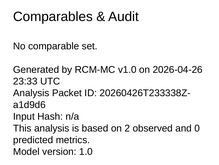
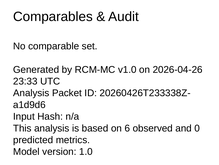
2: 2 -> 6
